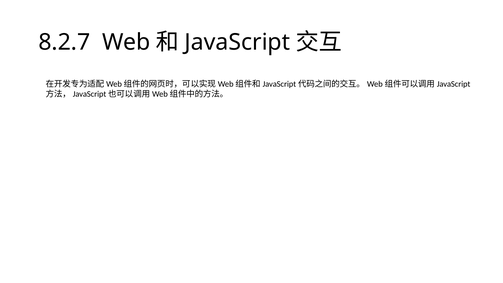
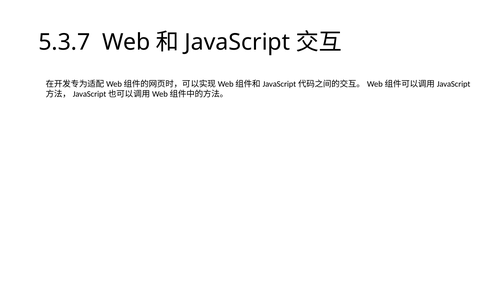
8.2.7: 8.2.7 -> 5.3.7
